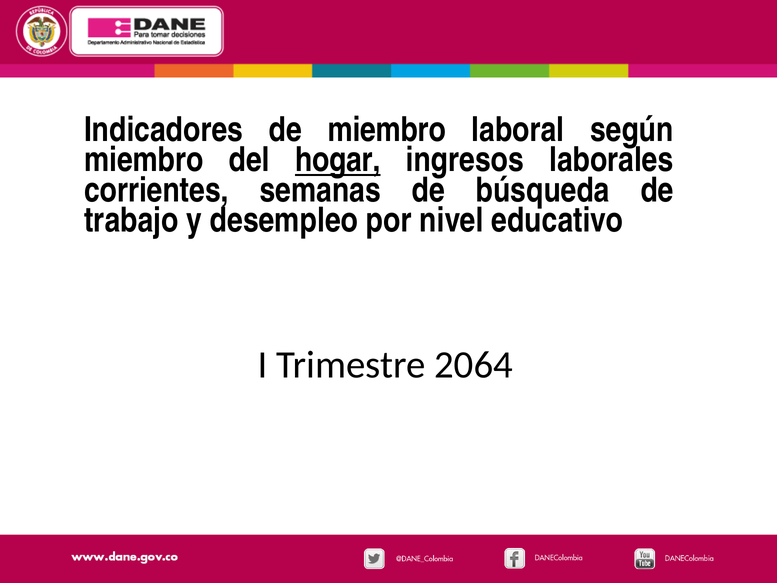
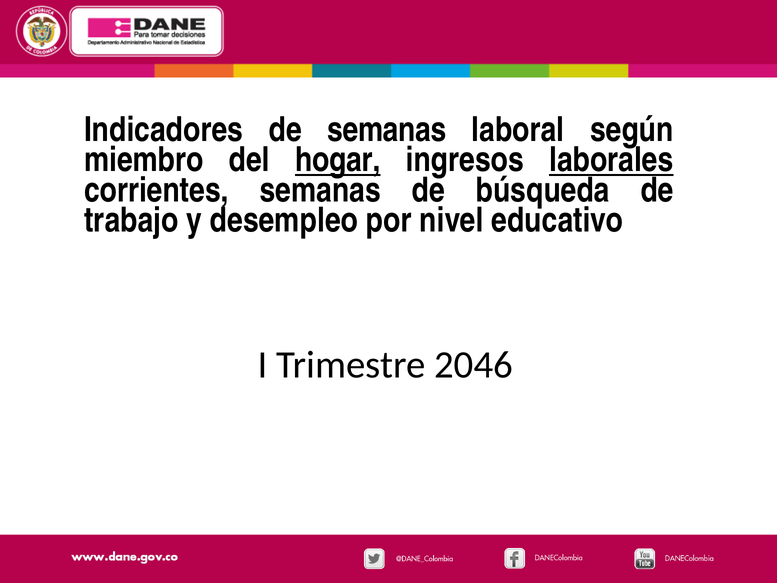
de miembro: miembro -> semanas
laborales underline: none -> present
2064: 2064 -> 2046
